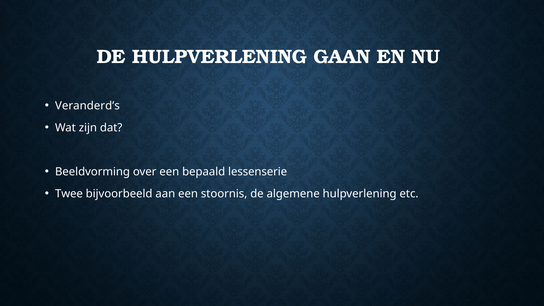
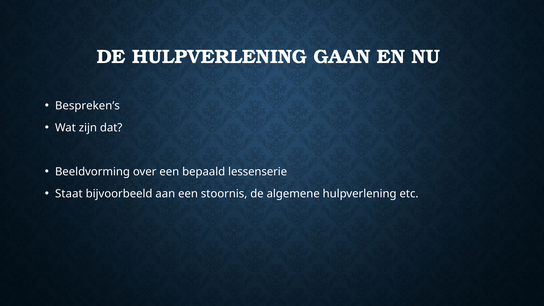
Veranderd’s: Veranderd’s -> Bespreken’s
Twee: Twee -> Staat
